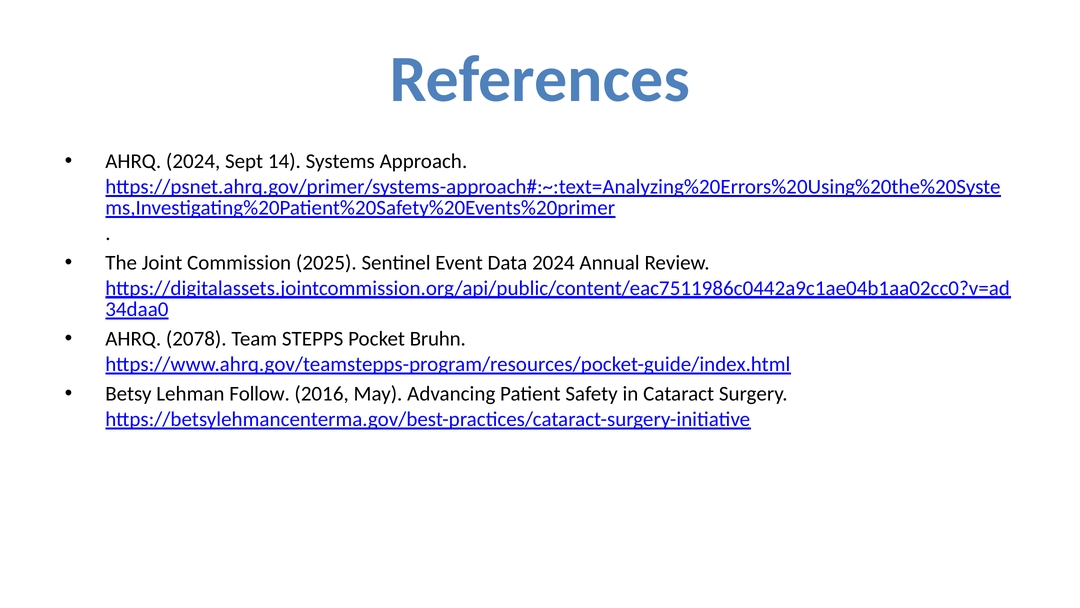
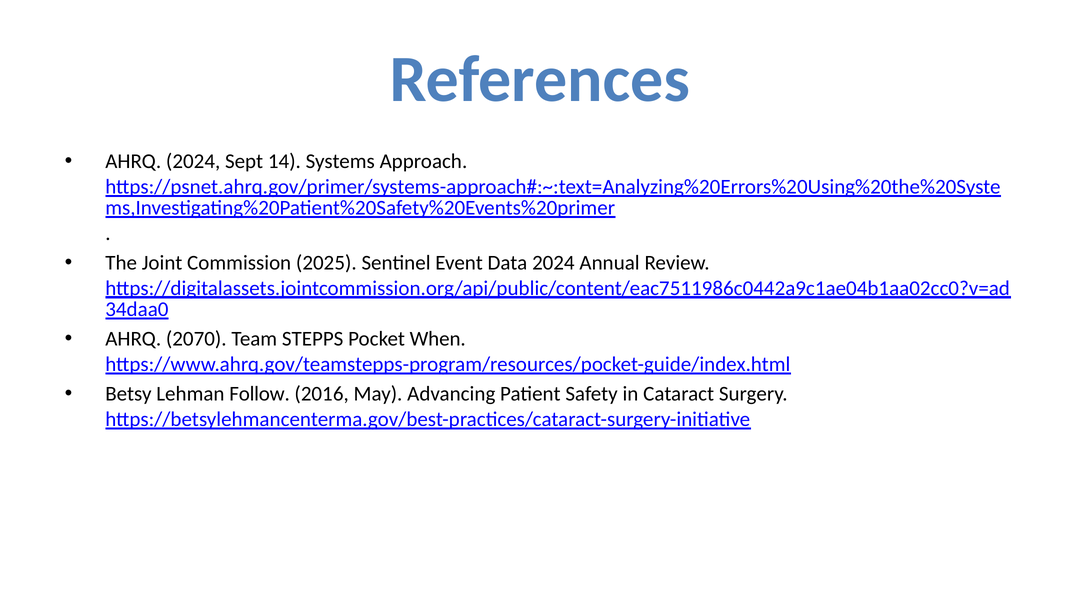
2078: 2078 -> 2070
Bruhn: Bruhn -> When
